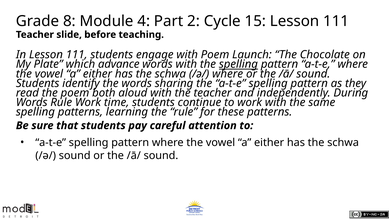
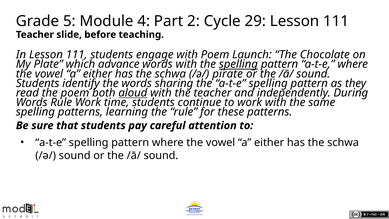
8: 8 -> 5
15: 15 -> 29
/ə/ where: where -> pirate
aloud underline: none -> present
